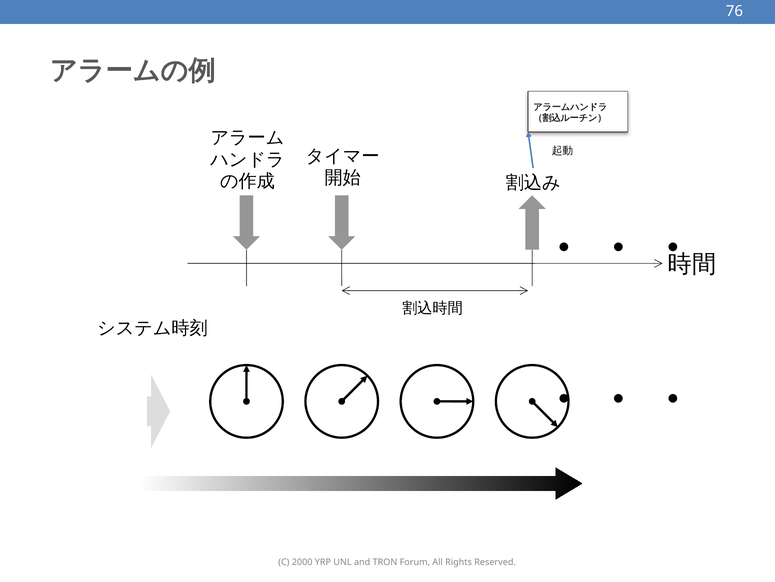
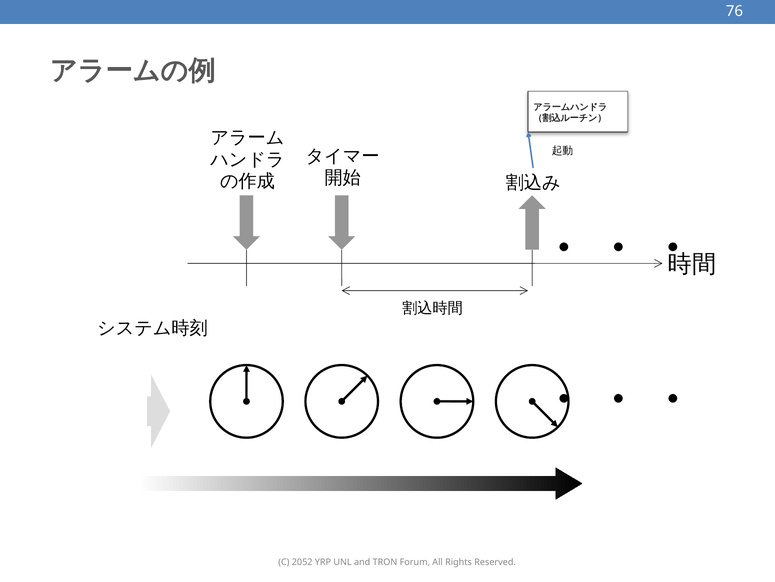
2000: 2000 -> 2052
